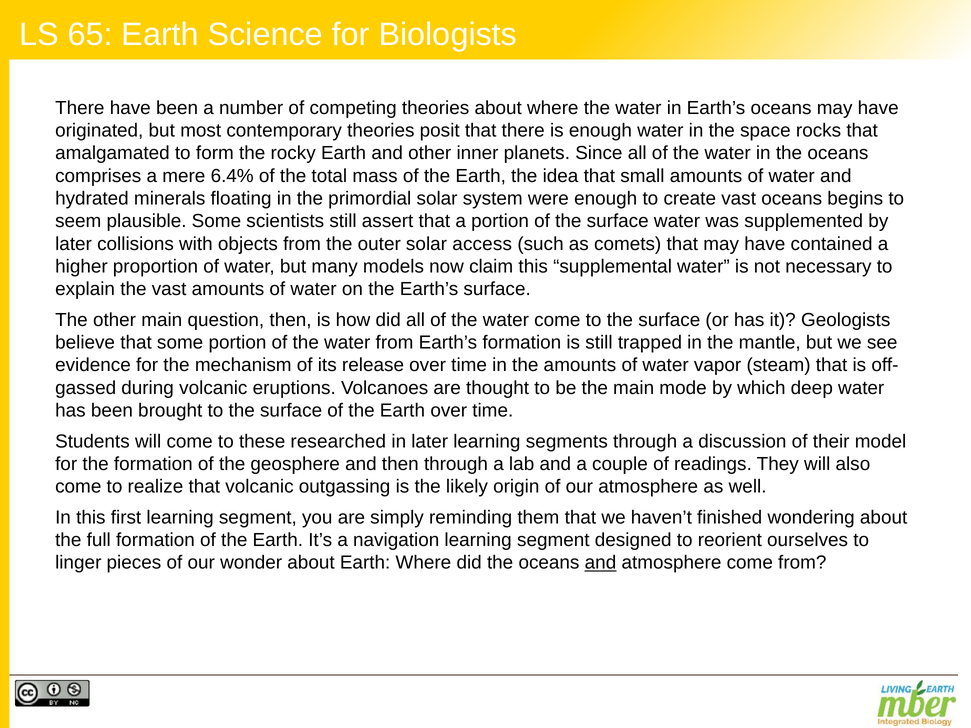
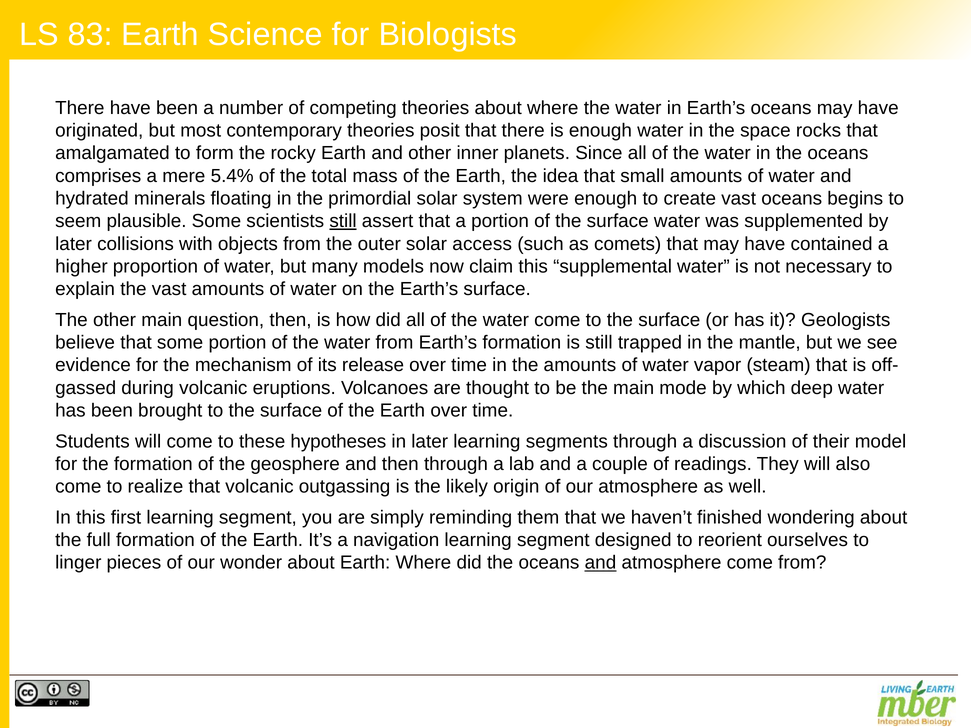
65: 65 -> 83
6.4%: 6.4% -> 5.4%
still at (343, 221) underline: none -> present
researched: researched -> hypotheses
